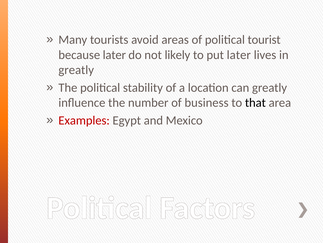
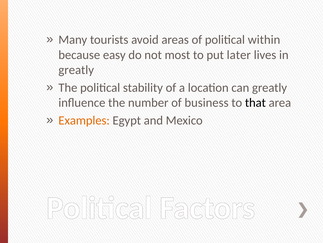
tourist: tourist -> within
because later: later -> easy
likely: likely -> most
Examples colour: red -> orange
